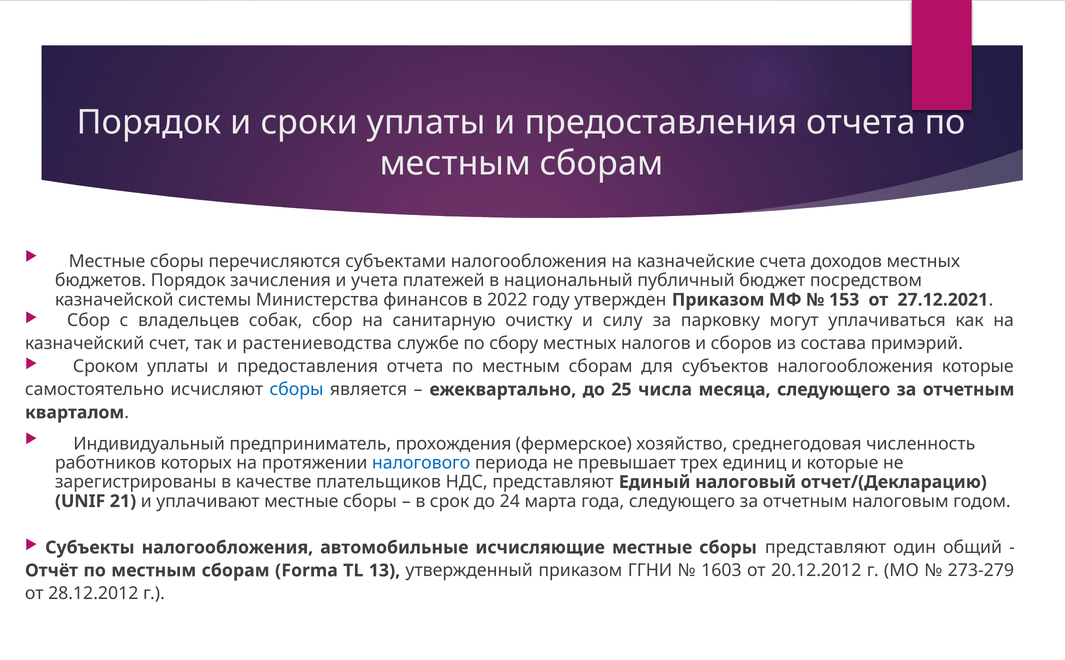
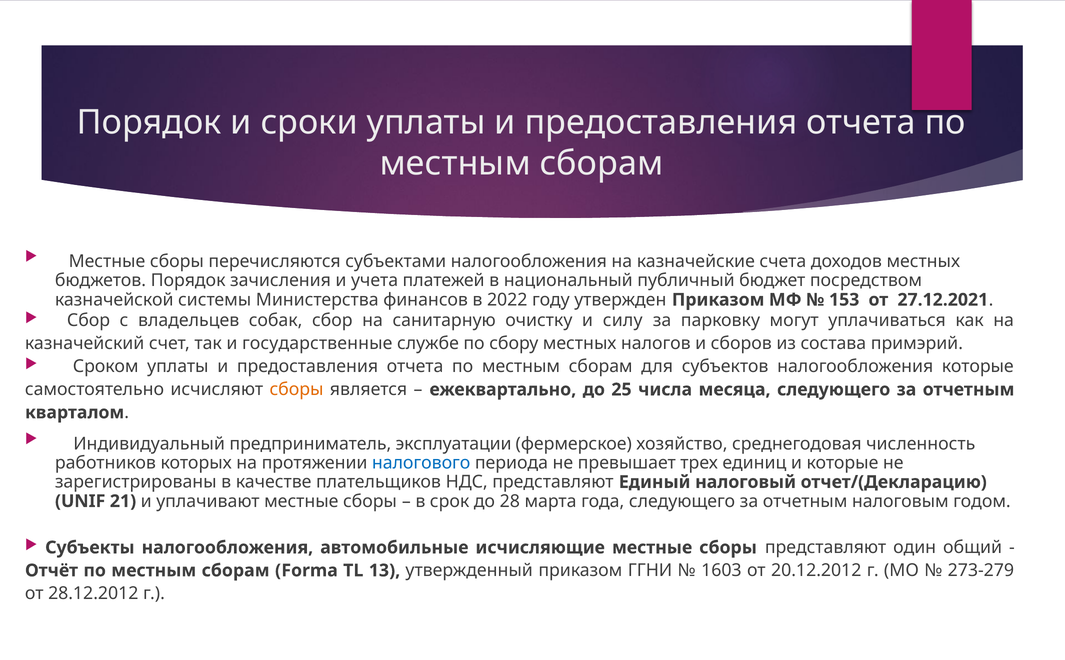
растениеводства: растениеводства -> государственные
сборы at (297, 390) colour: blue -> orange
прохождения: прохождения -> эксплуатации
24: 24 -> 28
